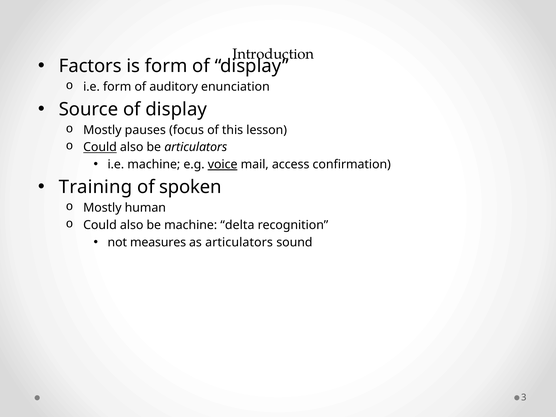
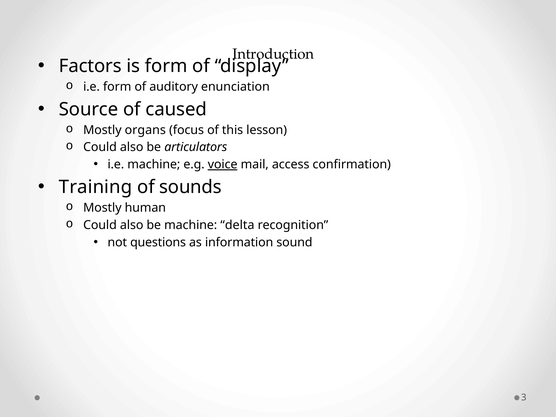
Source of display: display -> caused
pauses: pauses -> organs
Could at (100, 147) underline: present -> none
spoken: spoken -> sounds
measures: measures -> questions
as articulators: articulators -> information
